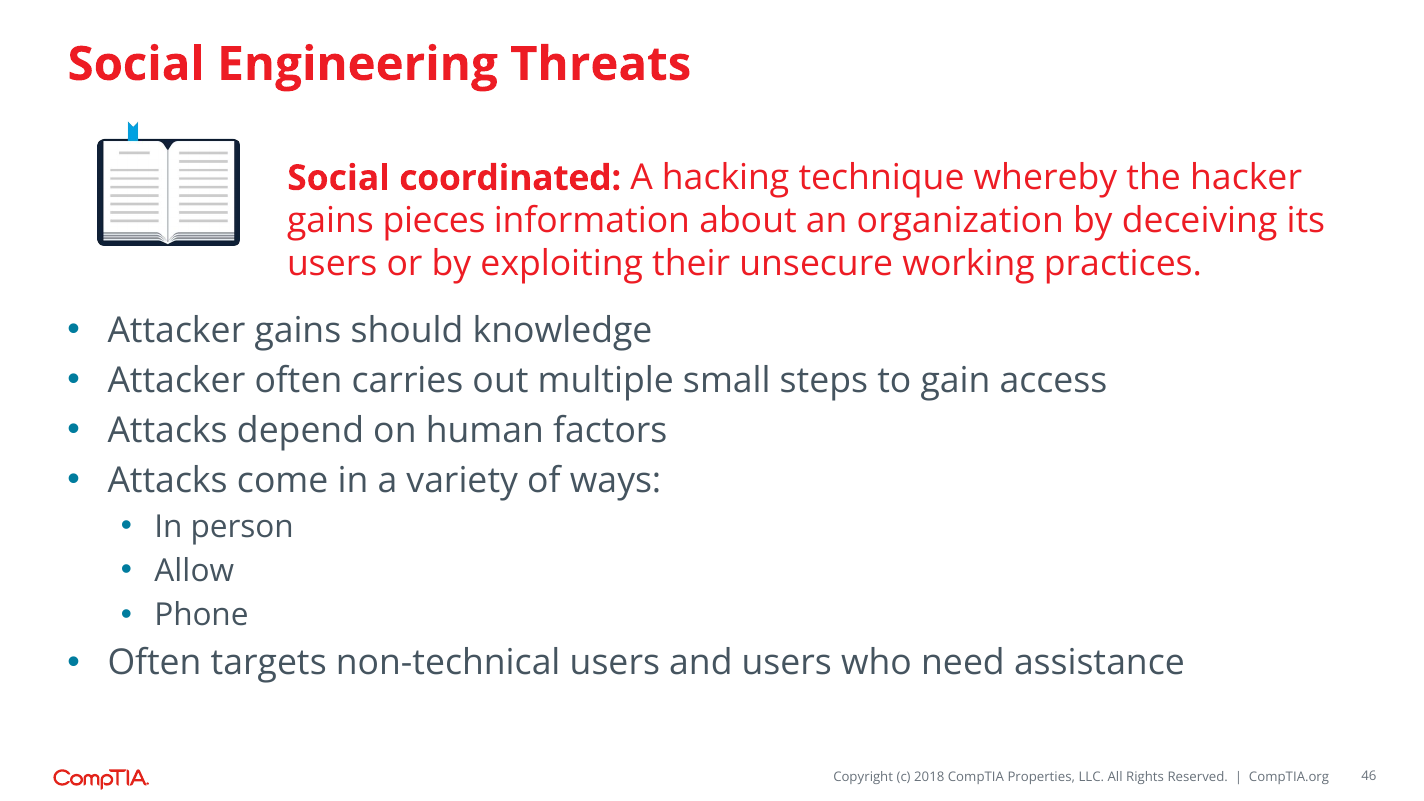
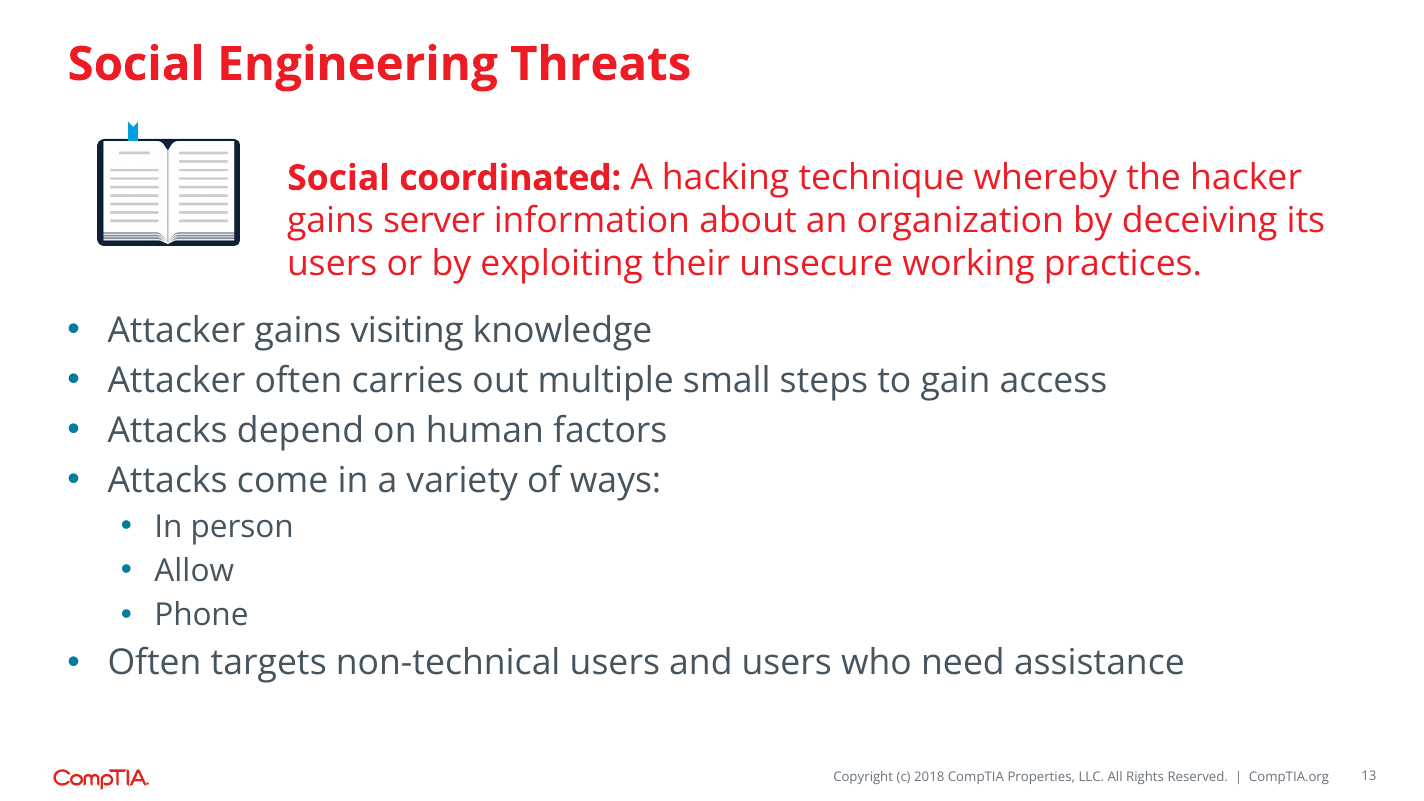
pieces: pieces -> server
should: should -> visiting
46: 46 -> 13
